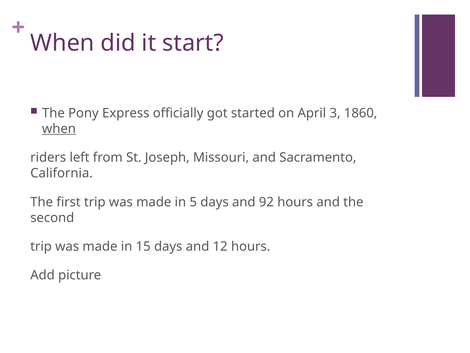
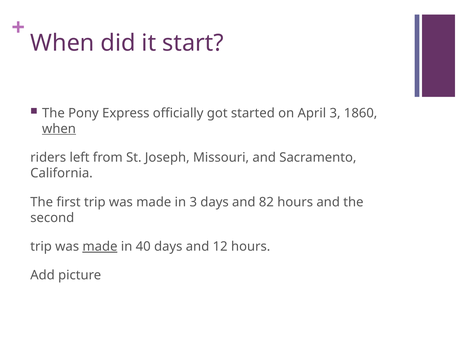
in 5: 5 -> 3
92: 92 -> 82
made at (100, 246) underline: none -> present
15: 15 -> 40
